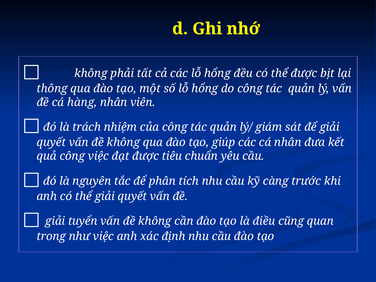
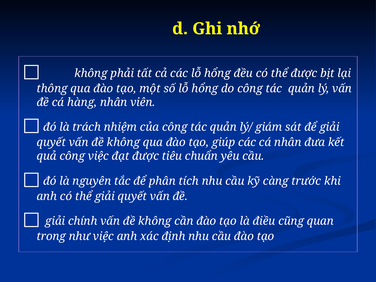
tuyển: tuyển -> chính
